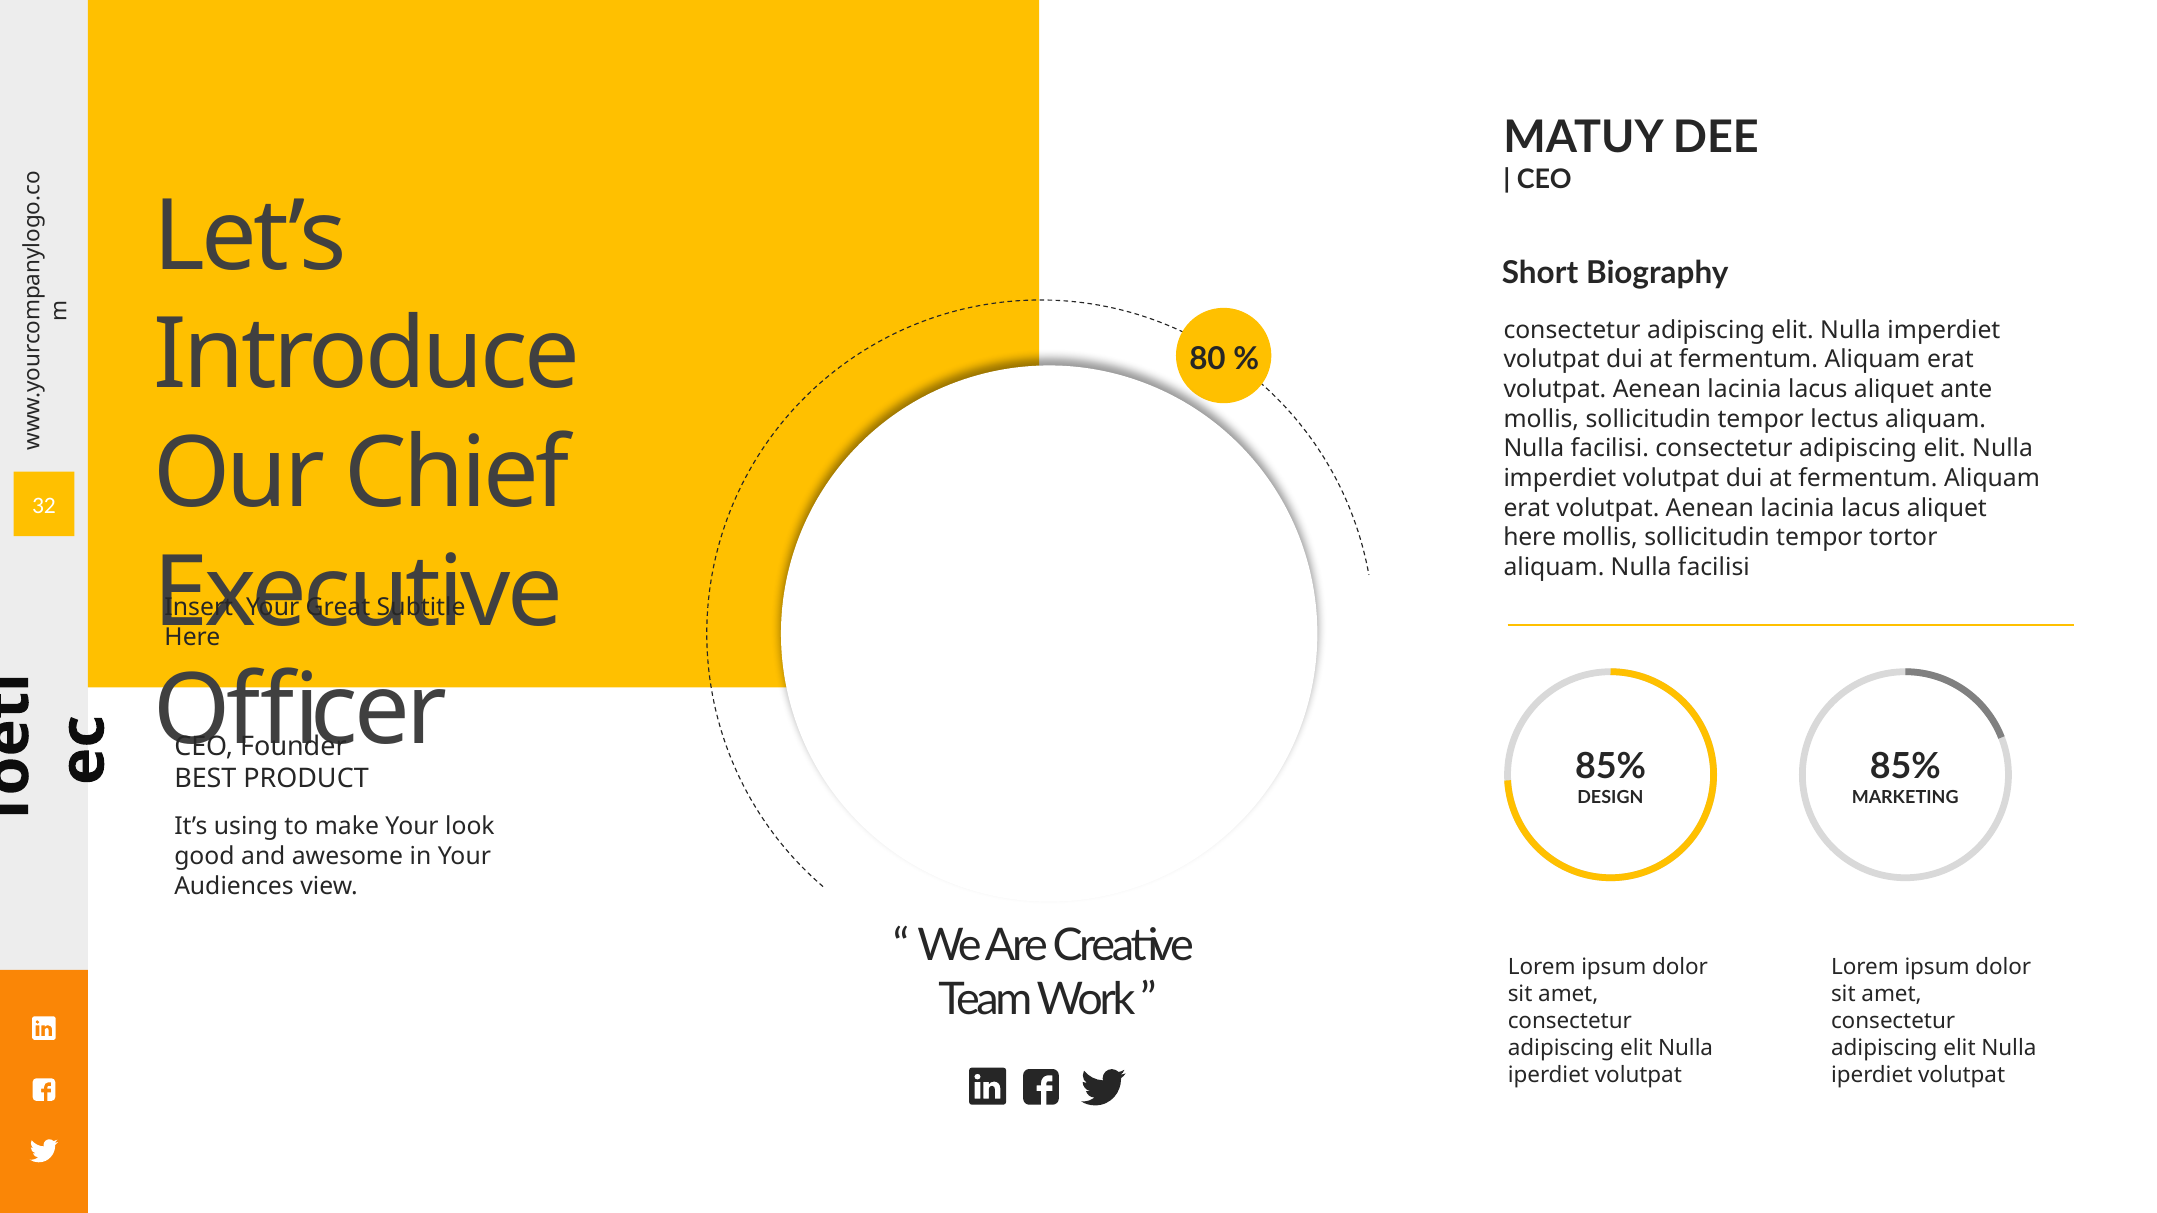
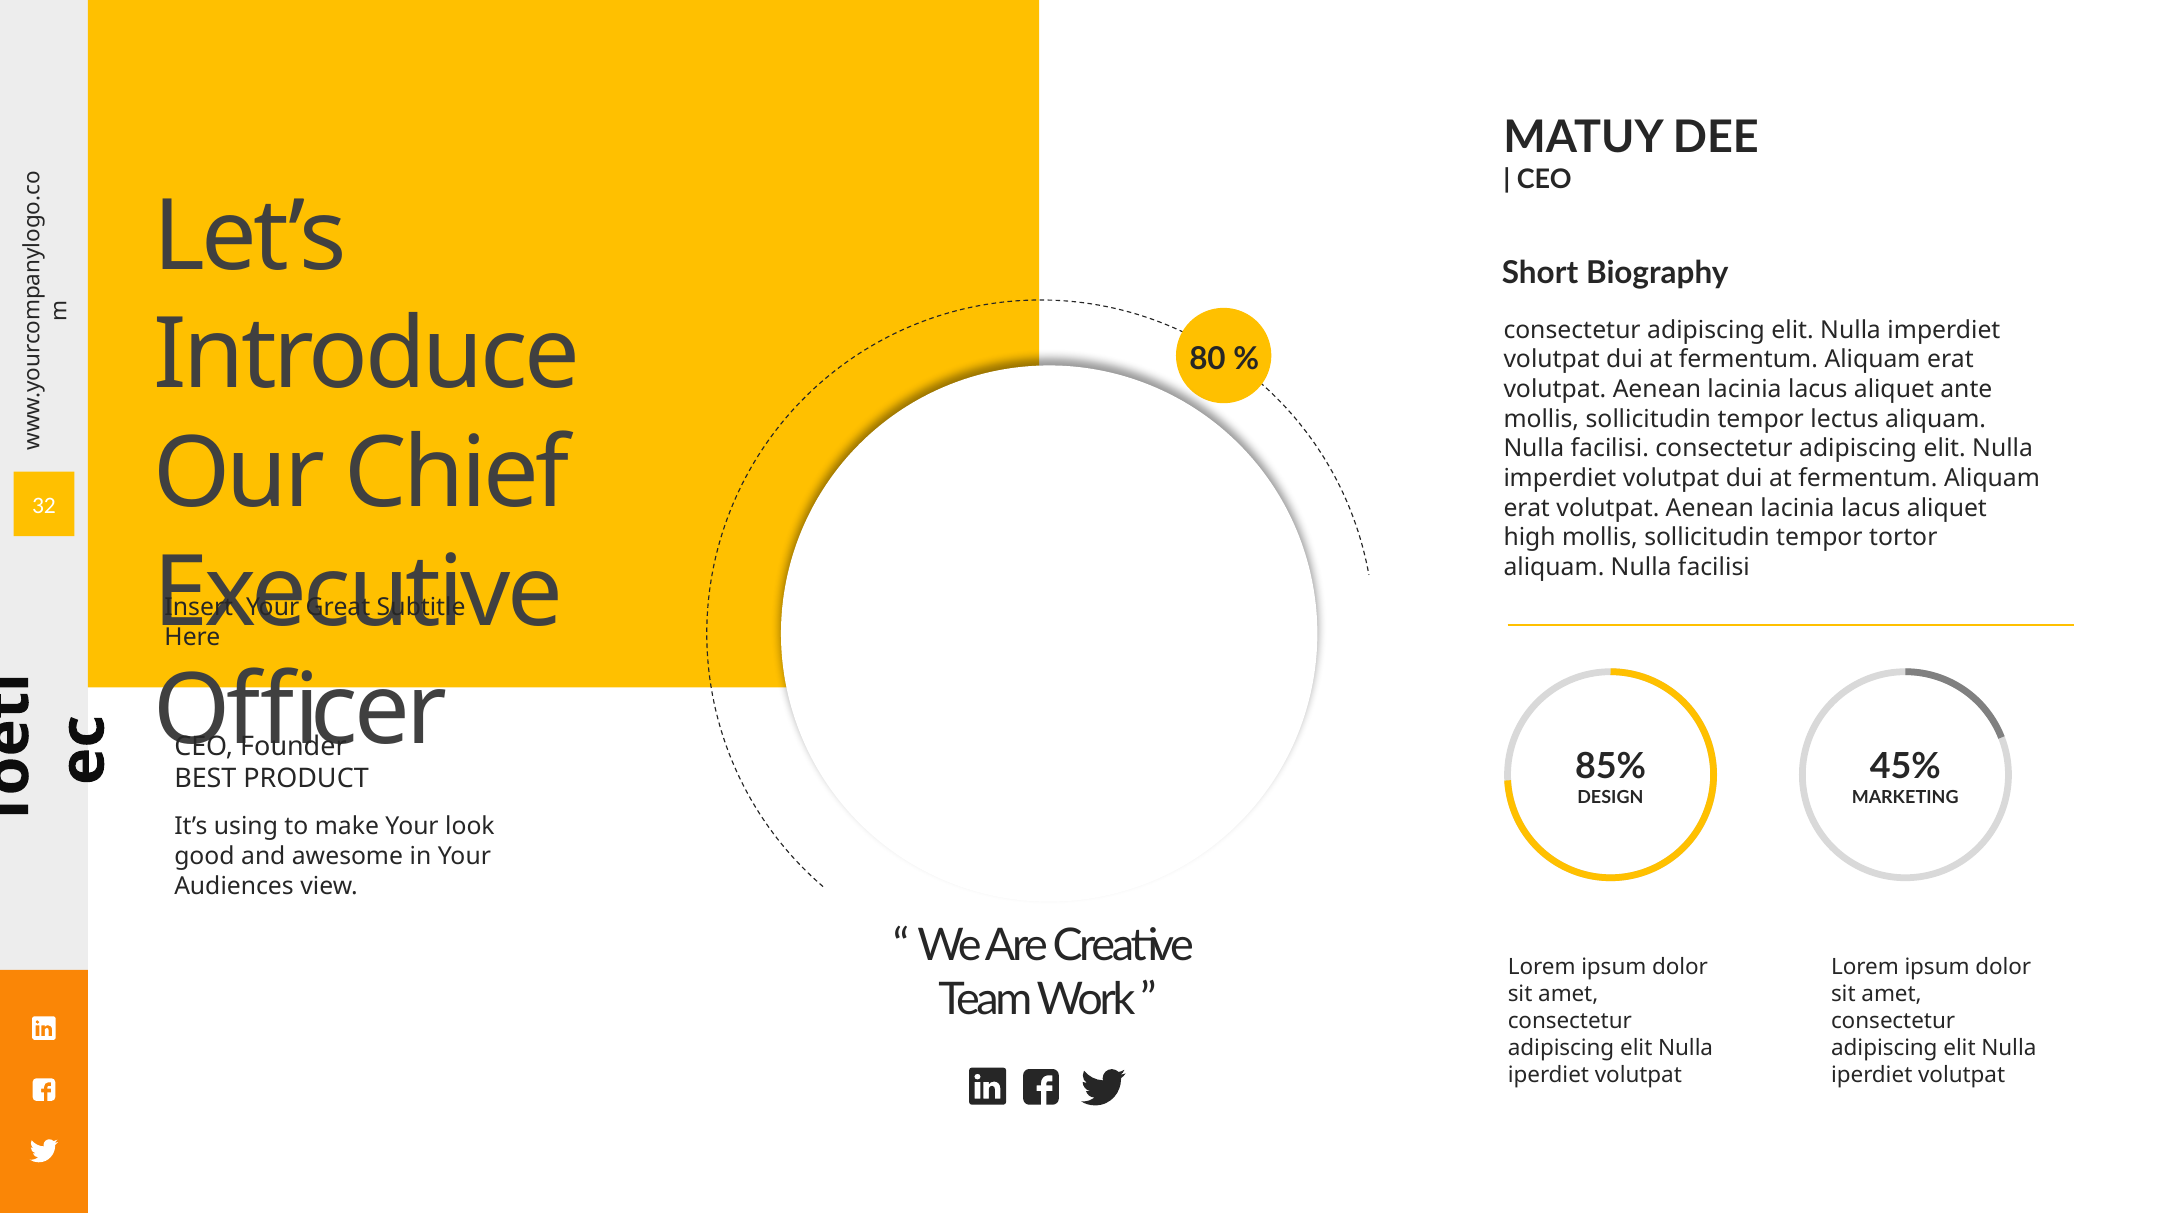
here at (1530, 538): here -> high
85% at (1905, 767): 85% -> 45%
